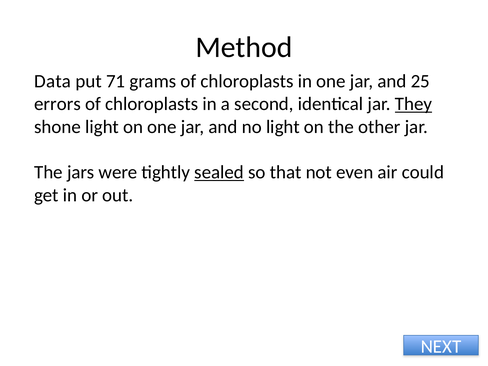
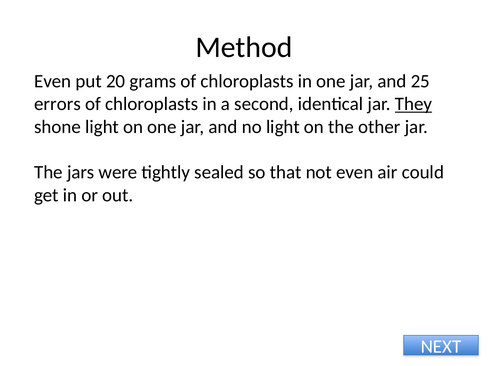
Data at (53, 81): Data -> Even
71: 71 -> 20
sealed underline: present -> none
